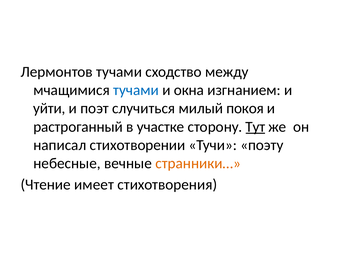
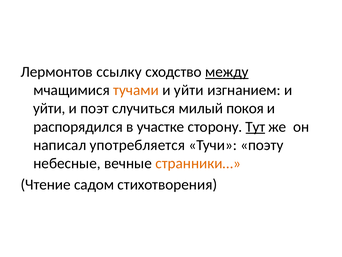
Лермонтов тучами: тучами -> ссылку
между underline: none -> present
тучами at (136, 90) colour: blue -> orange
окна at (189, 90): окна -> уйти
растроганный: растроганный -> распорядился
стихотворении: стихотворении -> употребляется
имеет: имеет -> садом
